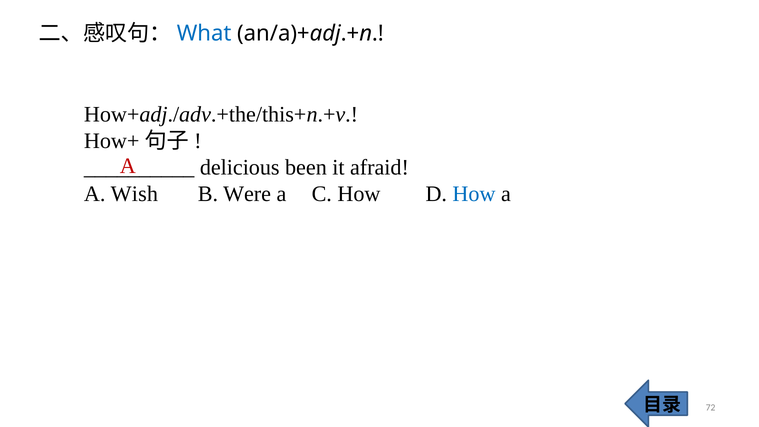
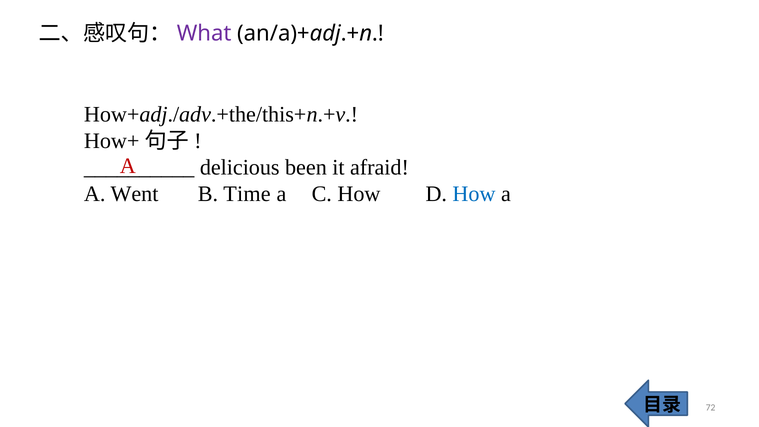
What colour: blue -> purple
Wish: Wish -> Went
Were: Were -> Time
